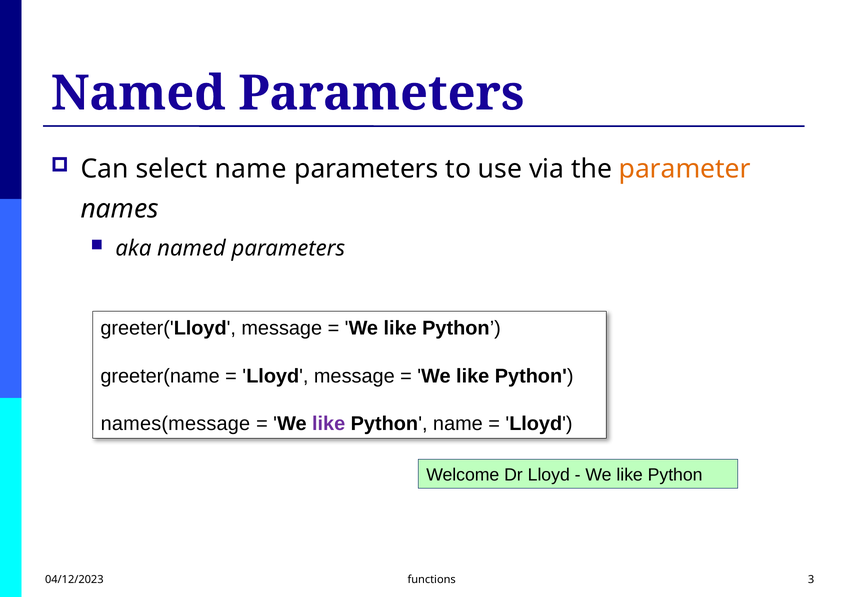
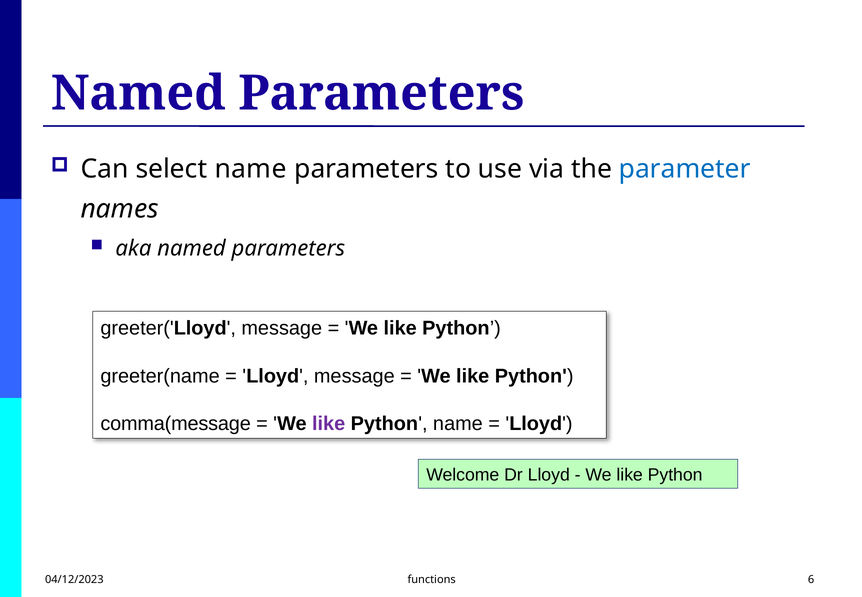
parameter colour: orange -> blue
names(message: names(message -> comma(message
3: 3 -> 6
